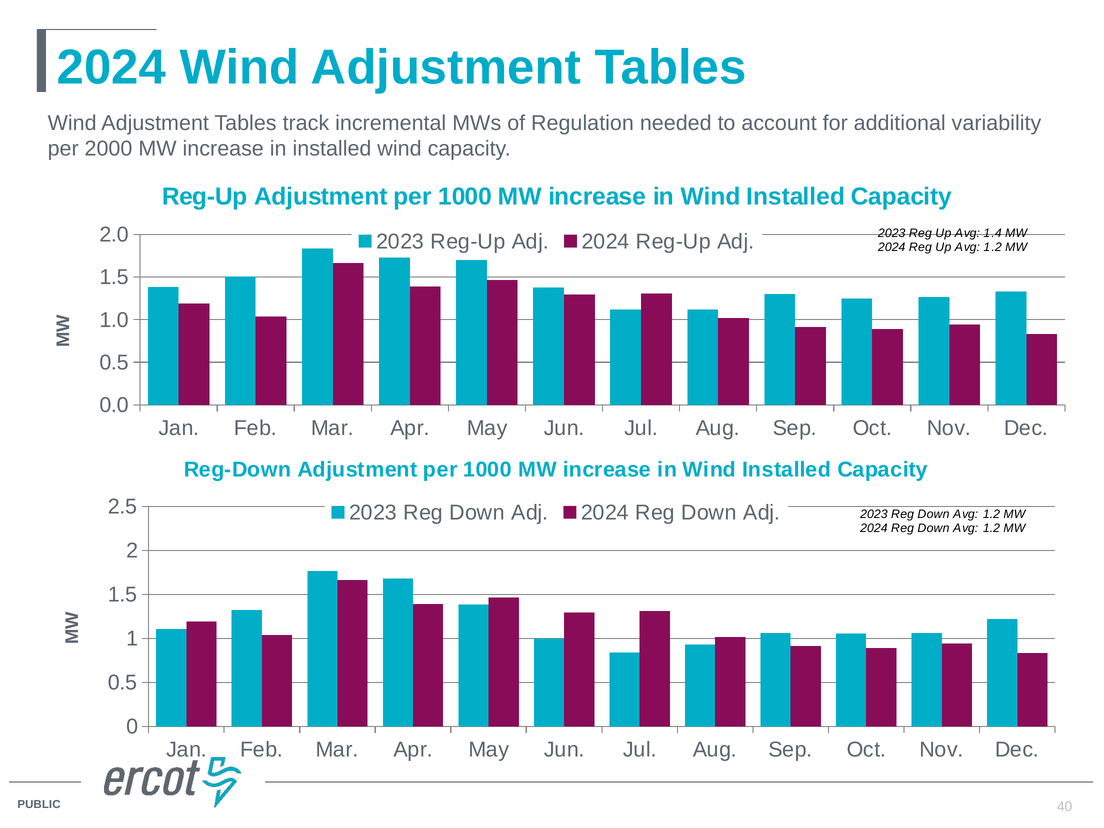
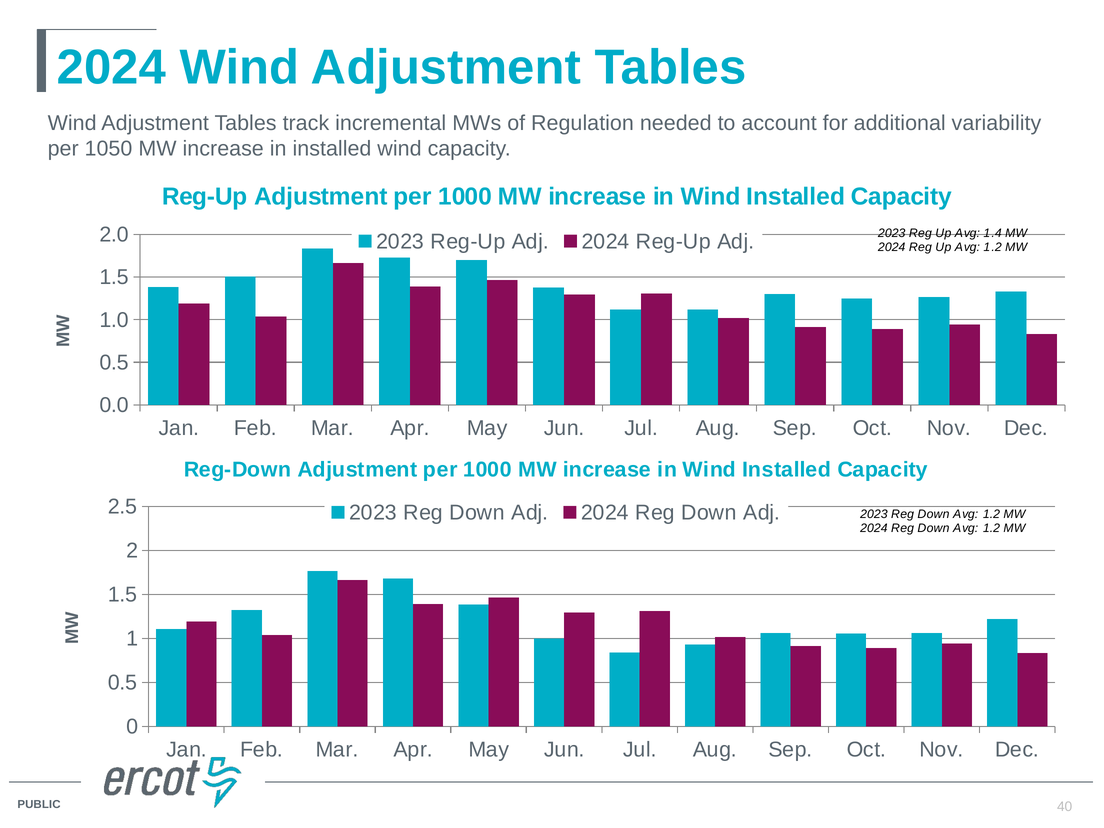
2000: 2000 -> 1050
